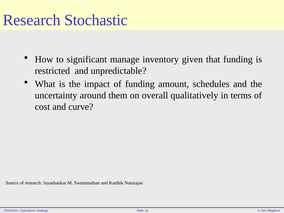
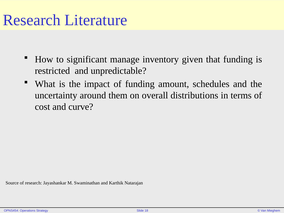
Stochastic: Stochastic -> Literature
qualitatively: qualitatively -> distributions
